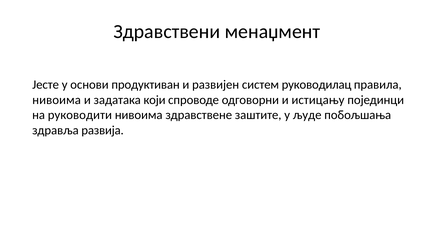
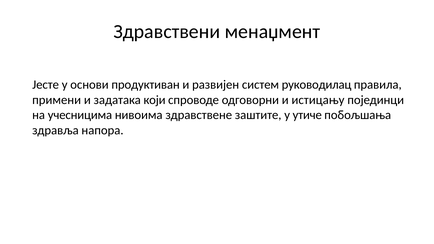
нивоима at (57, 100): нивоима -> примени
руководити: руководити -> учесницима
људе: људе -> утиче
развија: развија -> напора
